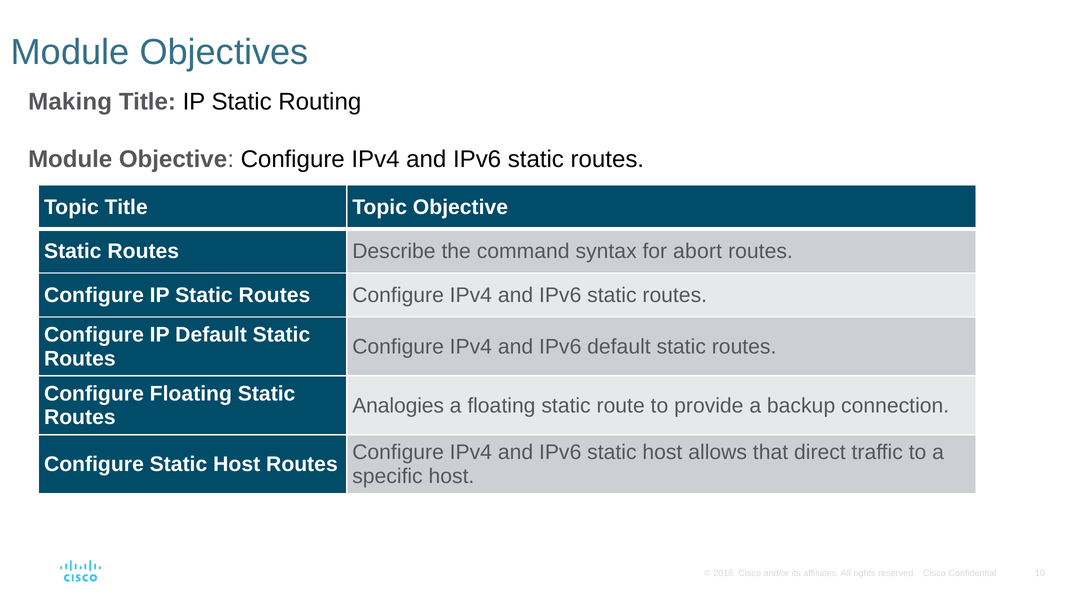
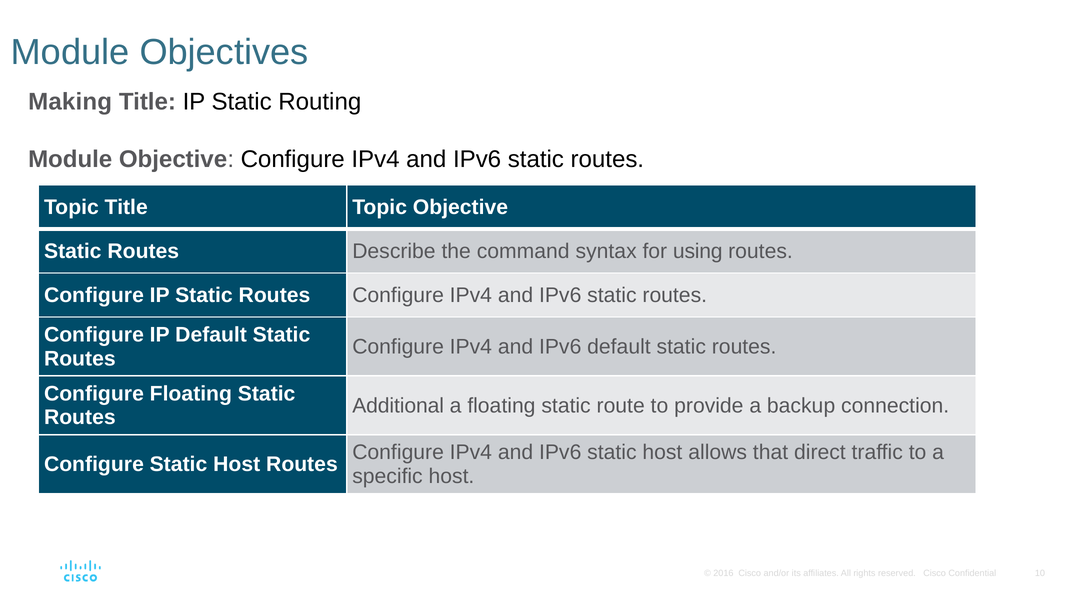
abort: abort -> using
Analogies: Analogies -> Additional
